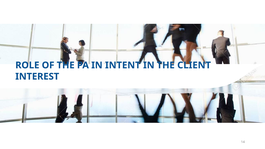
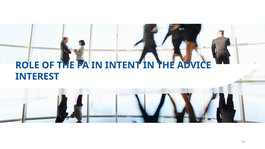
CLIENT: CLIENT -> ADVICE
